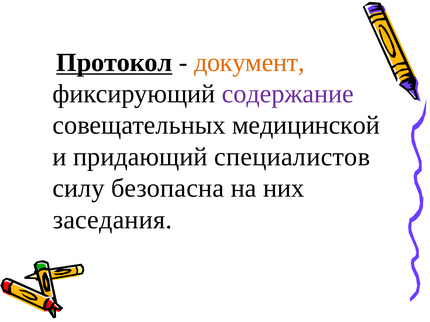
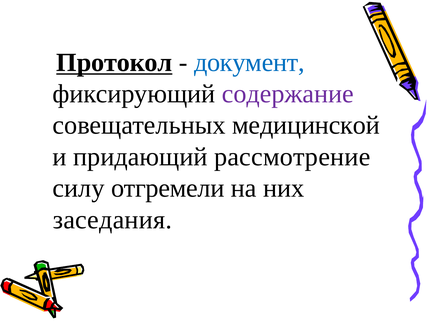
документ colour: orange -> blue
специалистов: специалистов -> рассмотрение
безопасна: безопасна -> отгремели
